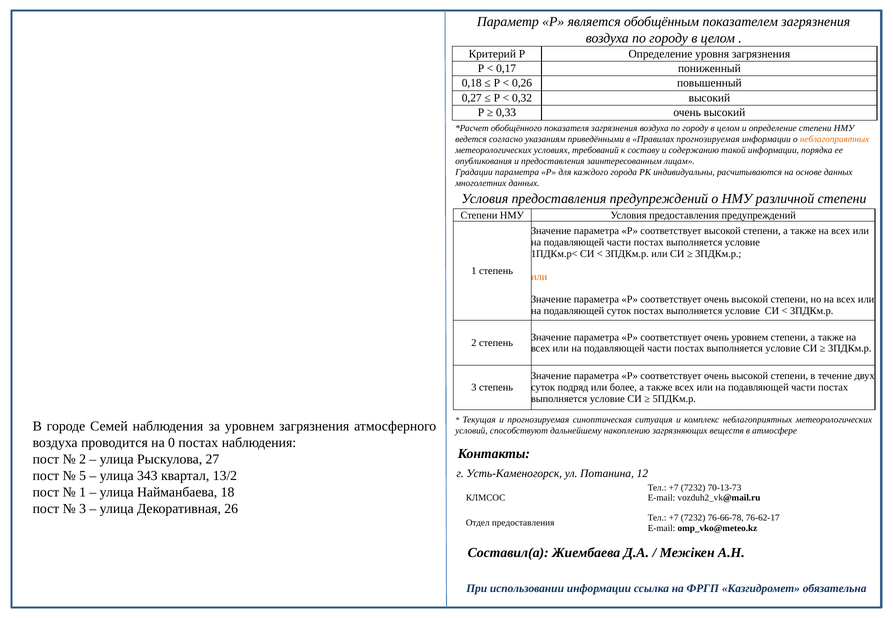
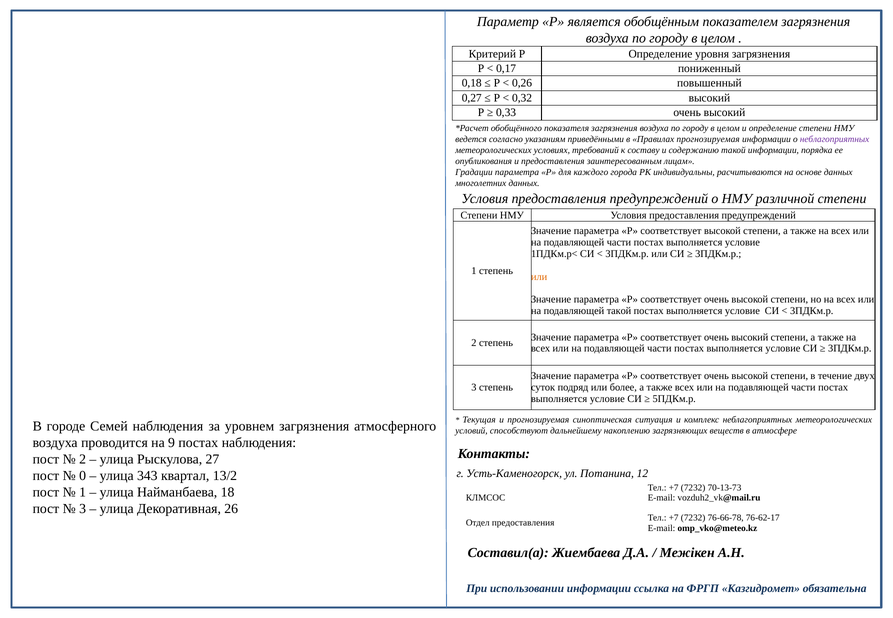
неблагоприятных at (835, 139) colour: orange -> purple
подавляющей суток: суток -> такой
соответствует очень уровнем: уровнем -> высокий
0: 0 -> 9
5: 5 -> 0
